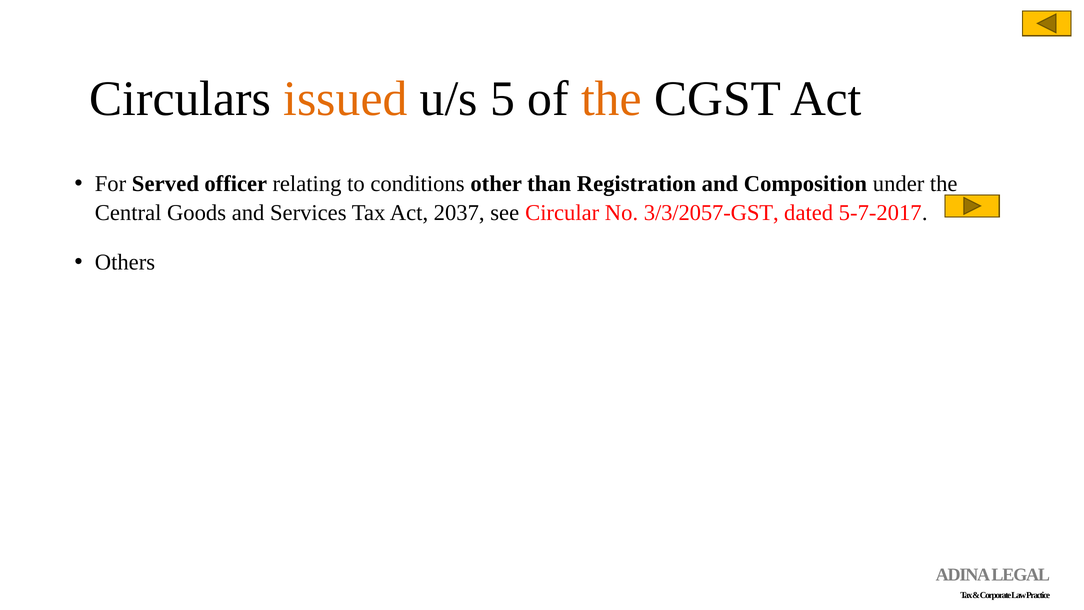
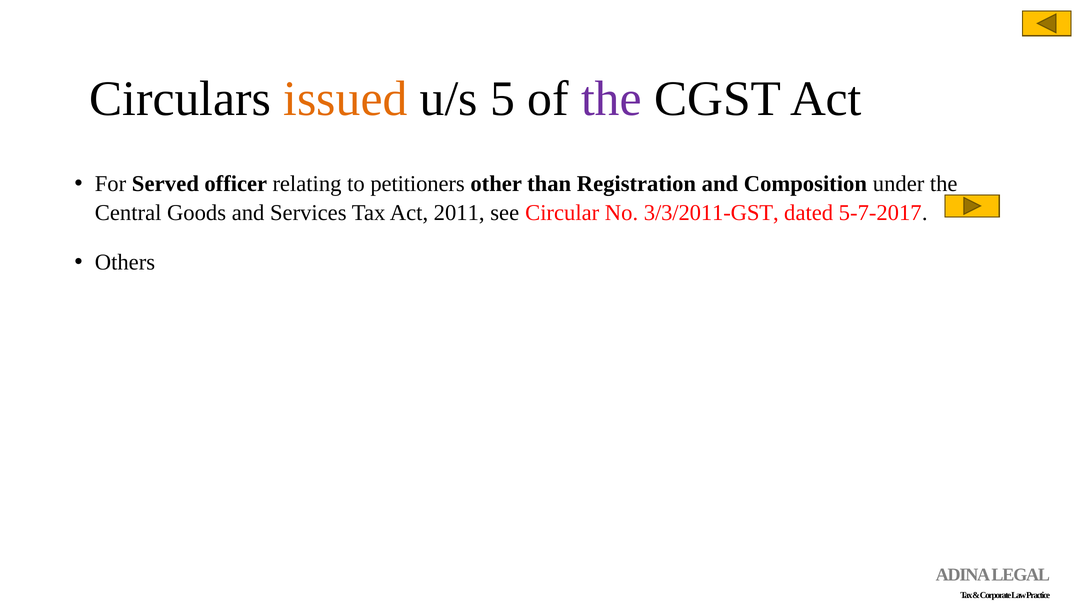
the at (611, 99) colour: orange -> purple
conditions: conditions -> petitioners
2037: 2037 -> 2011
3/3/2057-GST: 3/3/2057-GST -> 3/3/2011-GST
